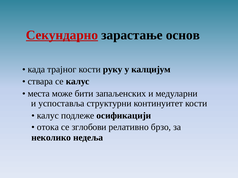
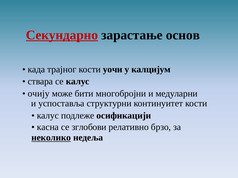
руку: руку -> уочи
места: места -> очију
запаљенских: запаљенских -> многобројни
отока: отока -> касна
неколико underline: none -> present
